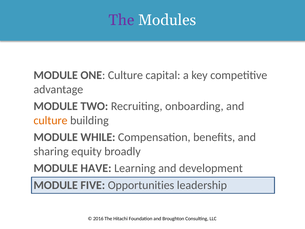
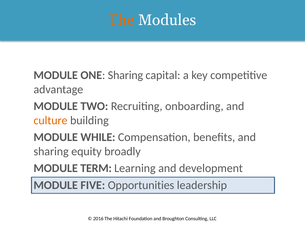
The at (122, 20) colour: purple -> orange
ONE Culture: Culture -> Sharing
HAVE: HAVE -> TERM
